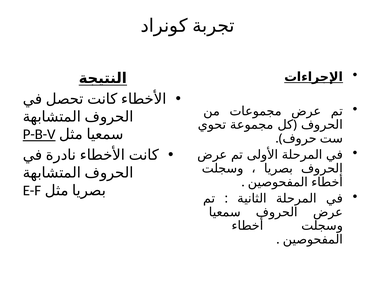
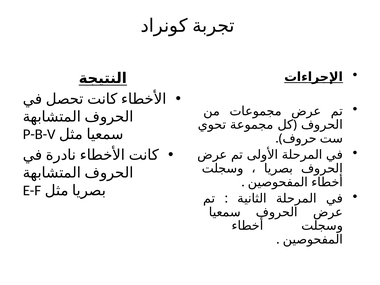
P-B-V underline: present -> none
